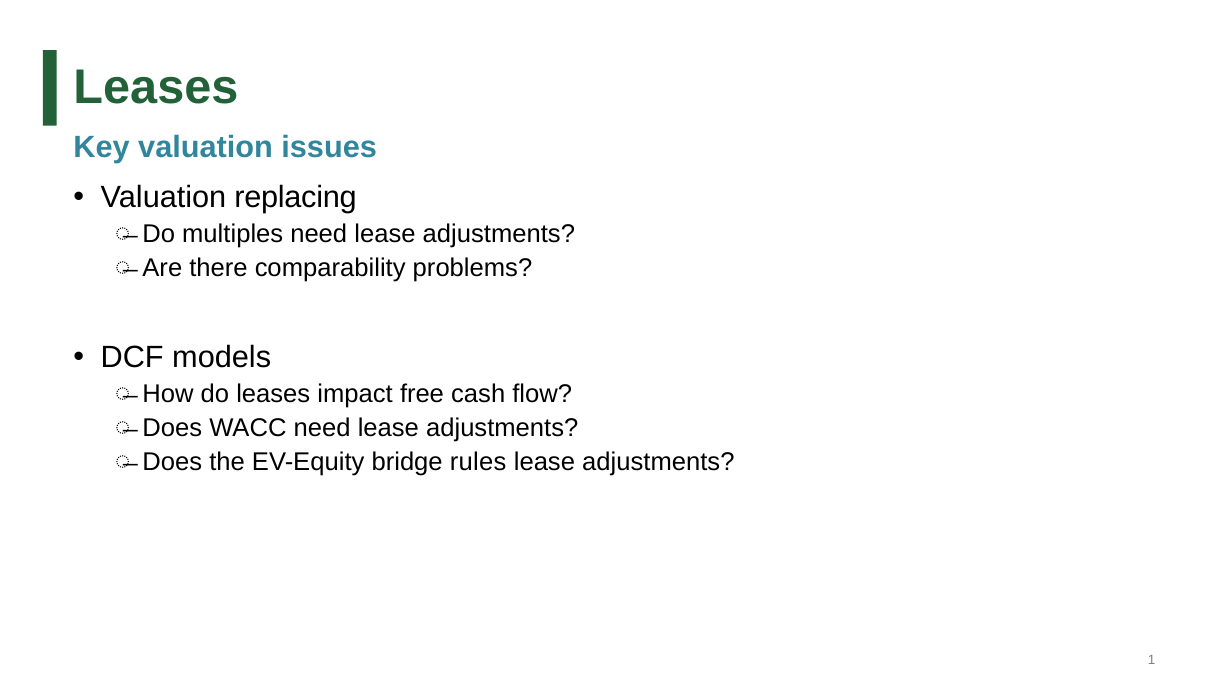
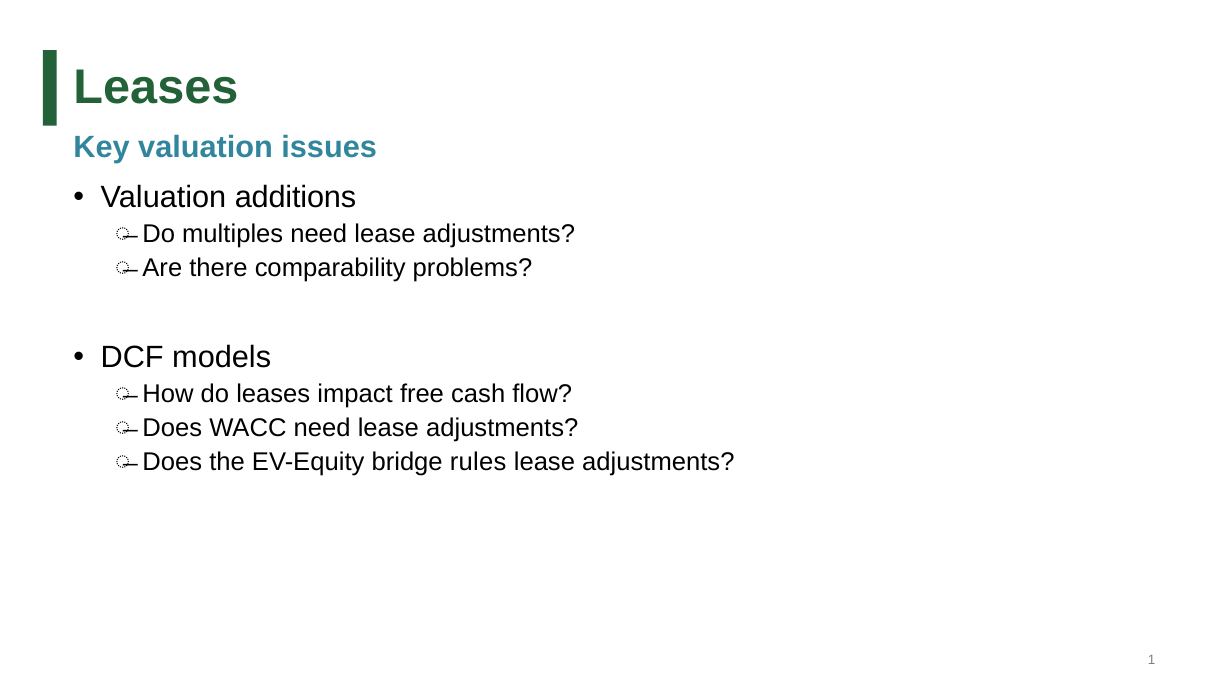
replacing: replacing -> additions
